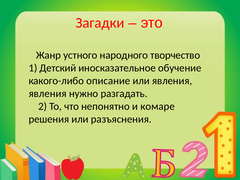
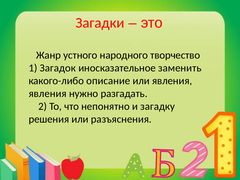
Детский: Детский -> Загадок
обучение: обучение -> заменить
комаре: комаре -> загадку
